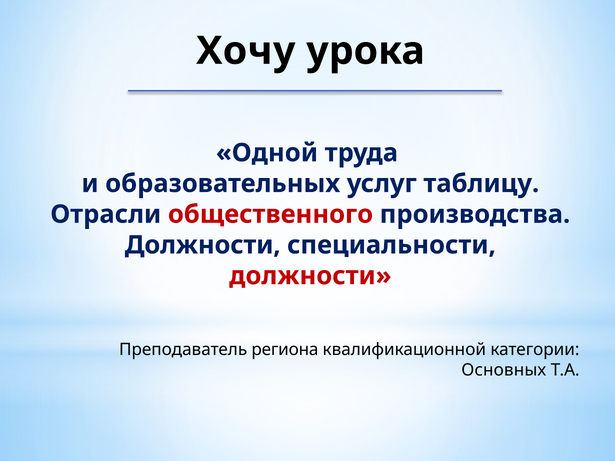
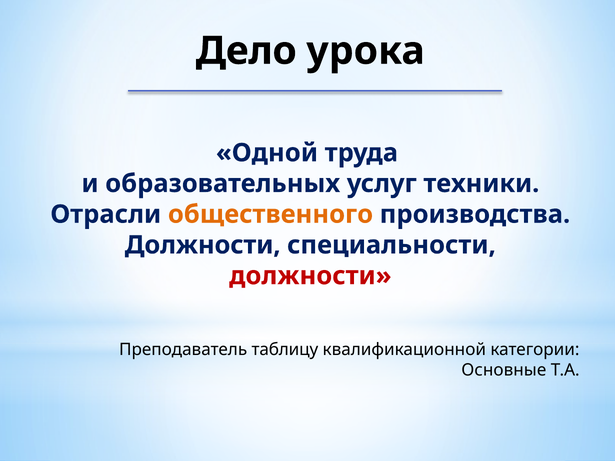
Хочу: Хочу -> Дело
таблицу: таблицу -> техники
общественного colour: red -> orange
региона: региона -> таблицу
Основных: Основных -> Основные
